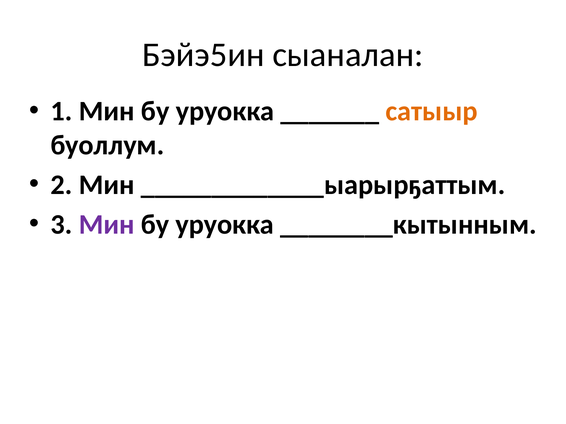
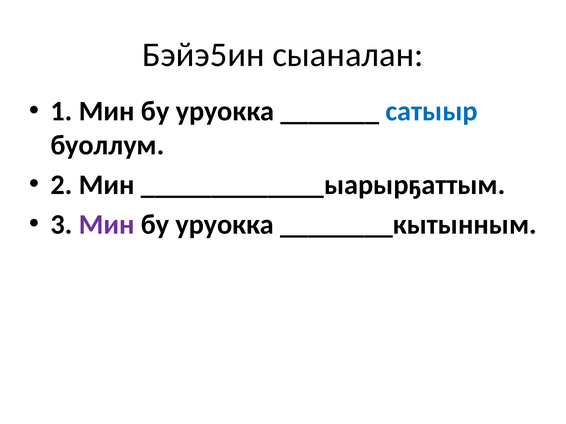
сатыыр colour: orange -> blue
